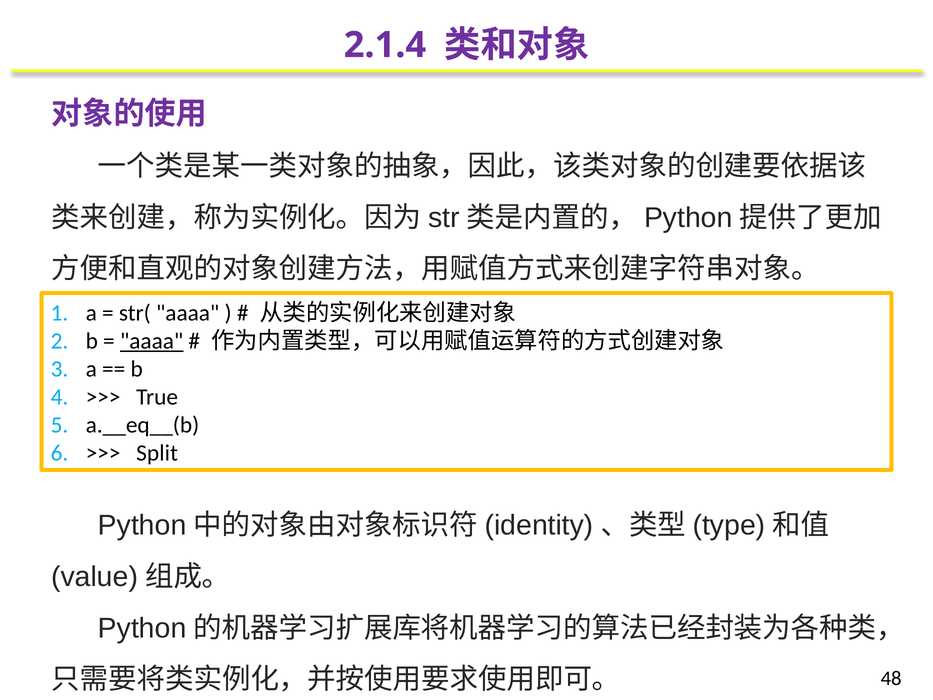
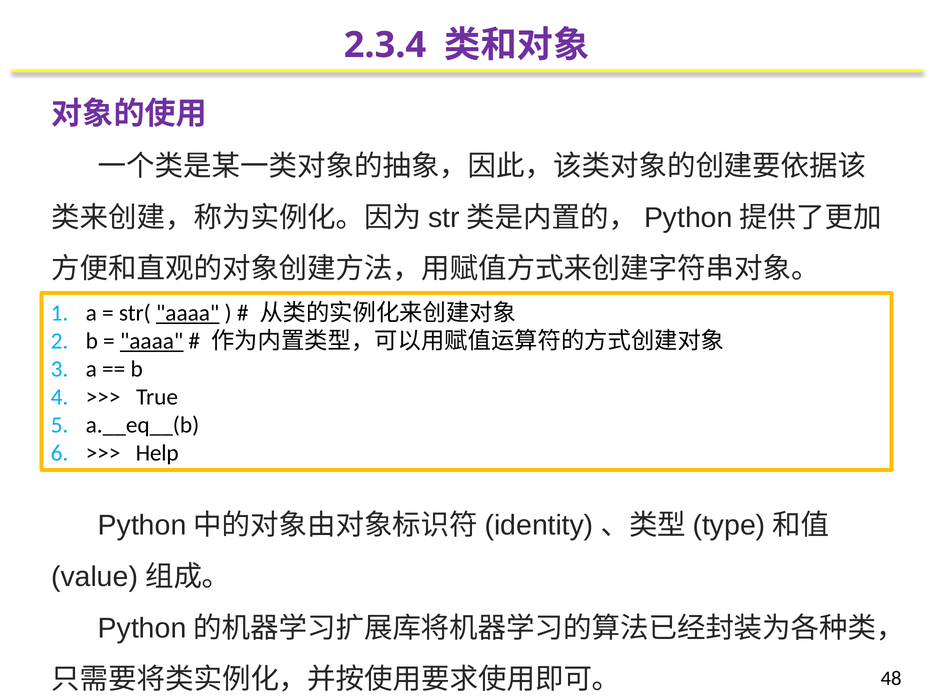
2.1.4: 2.1.4 -> 2.3.4
aaaa at (188, 313) underline: none -> present
Split: Split -> Help
